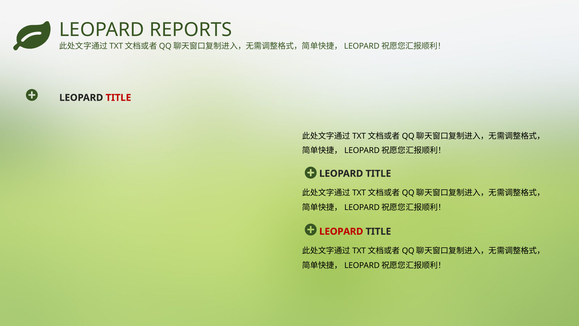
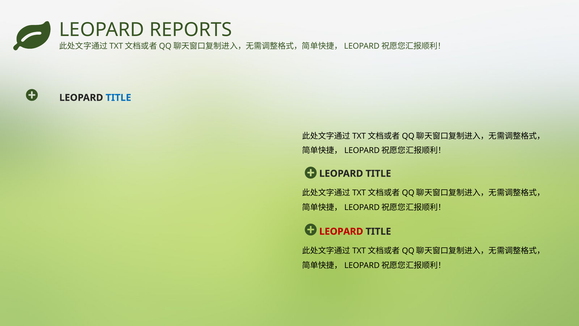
TITLE at (118, 98) colour: red -> blue
